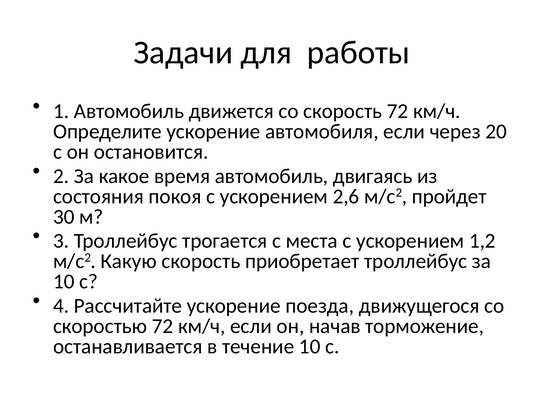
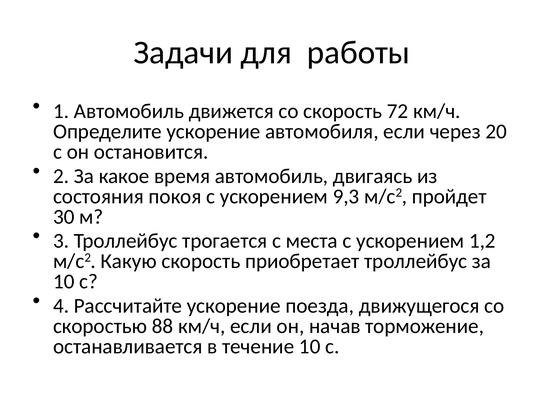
2,6: 2,6 -> 9,3
скоростью 72: 72 -> 88
